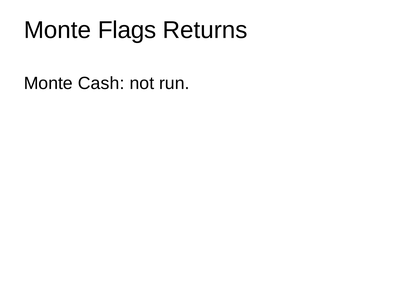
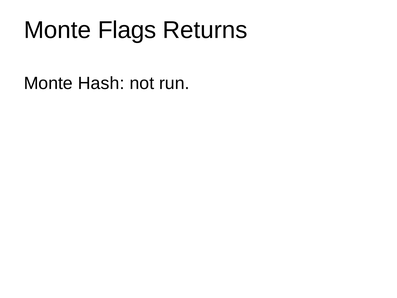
Cash: Cash -> Hash
